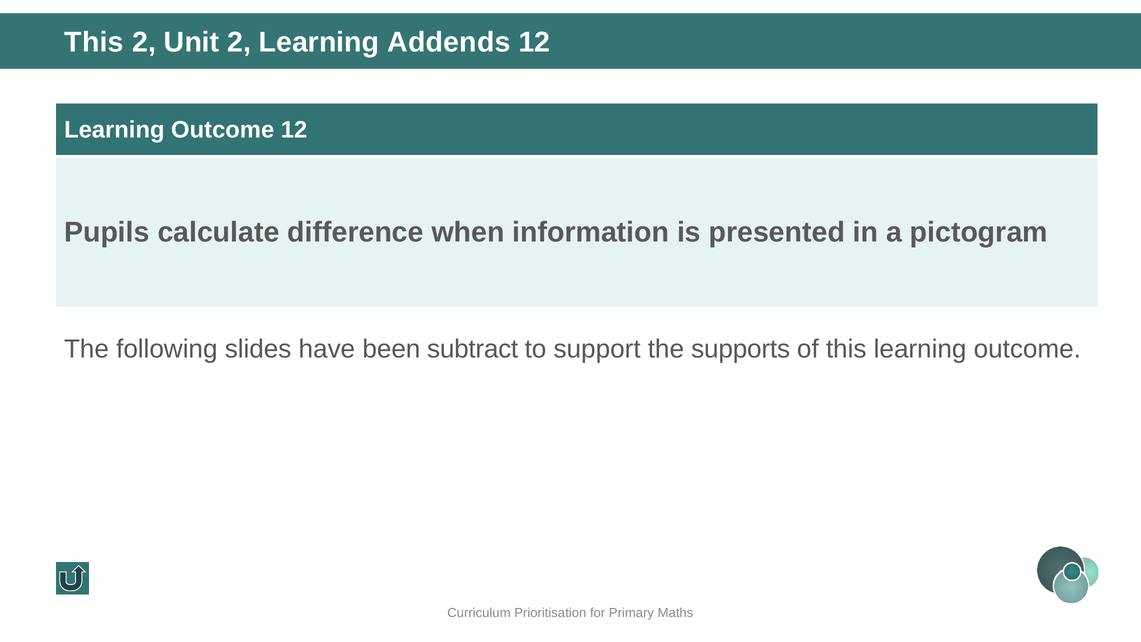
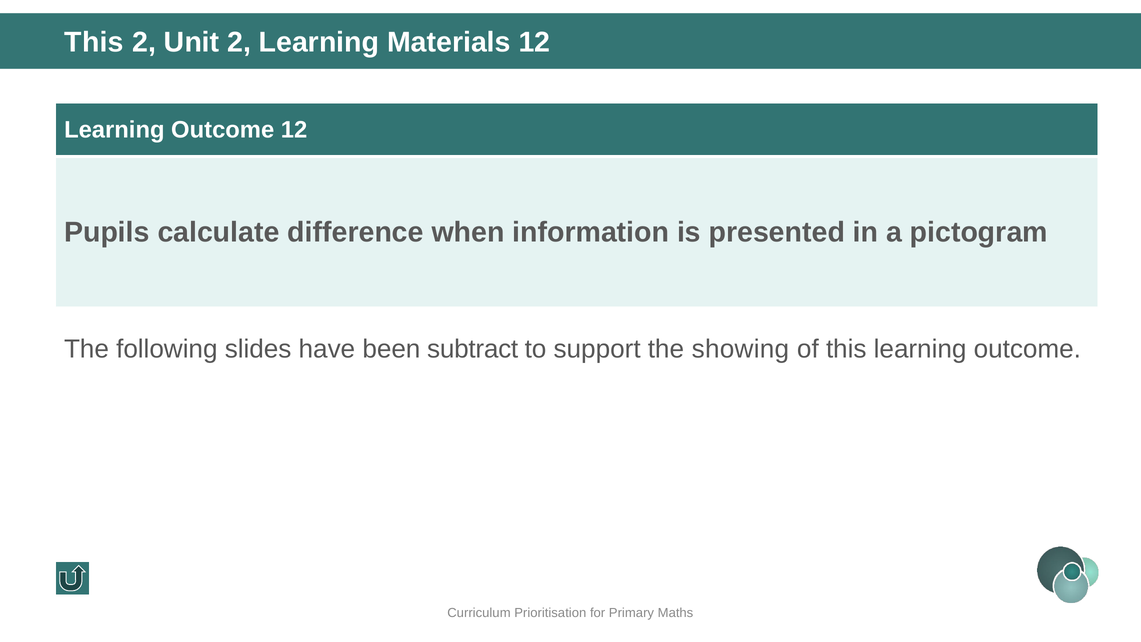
Addends: Addends -> Materials
supports: supports -> showing
